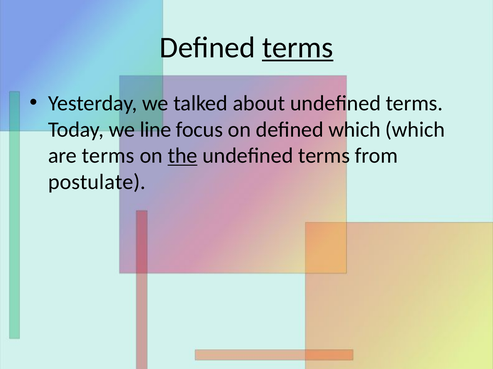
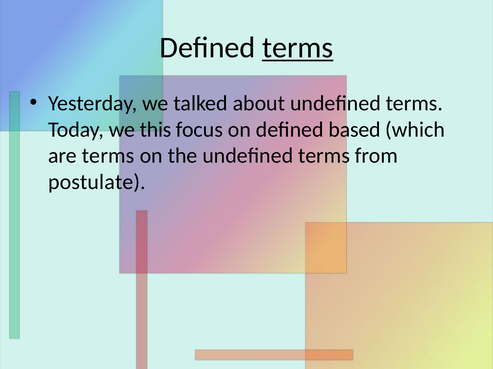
line: line -> this
defined which: which -> based
the underline: present -> none
